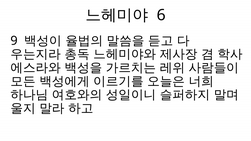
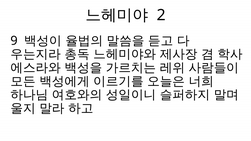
6: 6 -> 2
